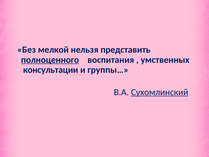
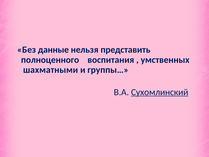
мелкой: мелкой -> данные
полноценного underline: present -> none
консультации: консультации -> шахматными
